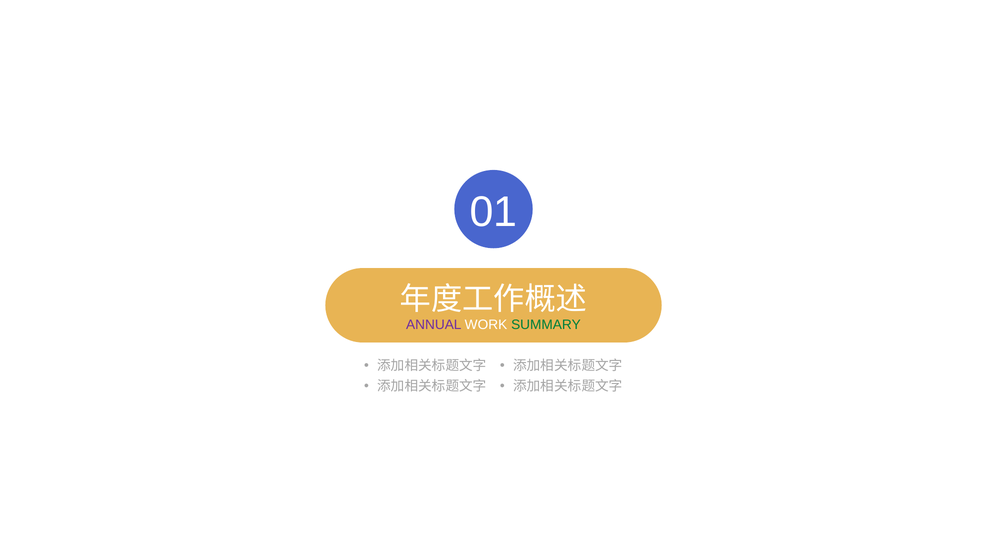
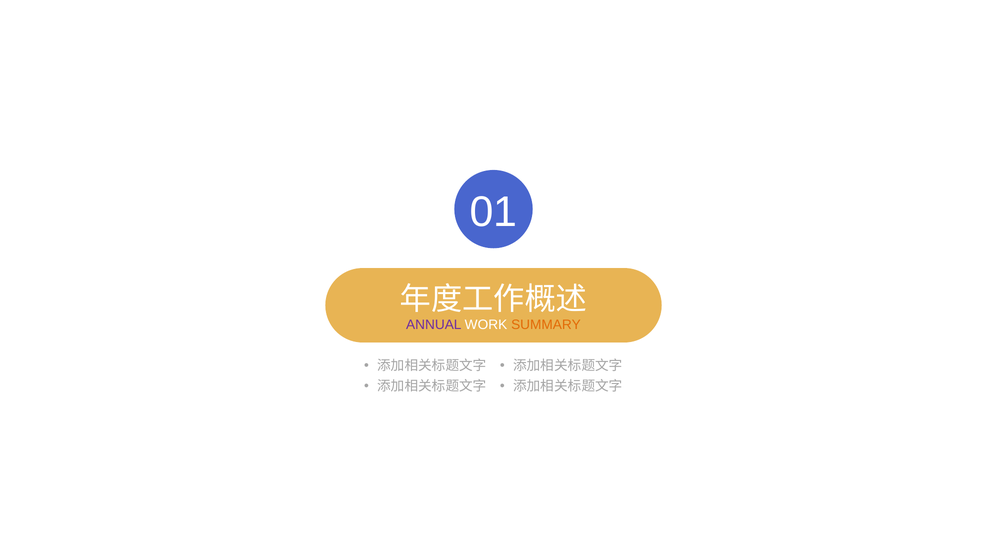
SUMMARY colour: green -> orange
